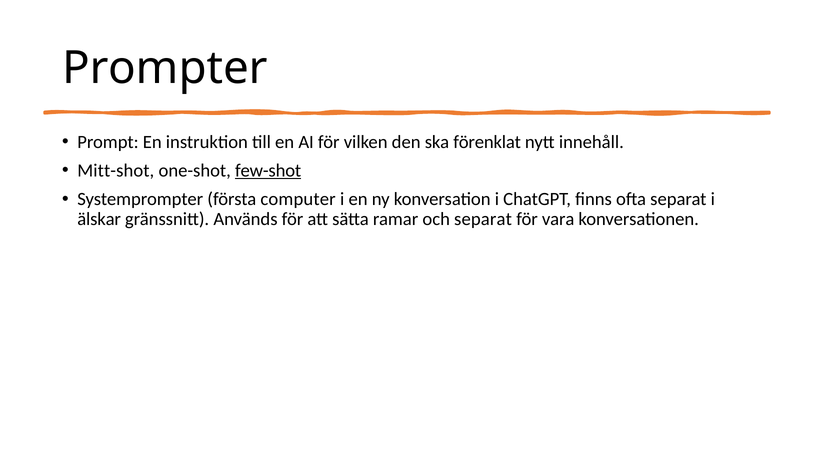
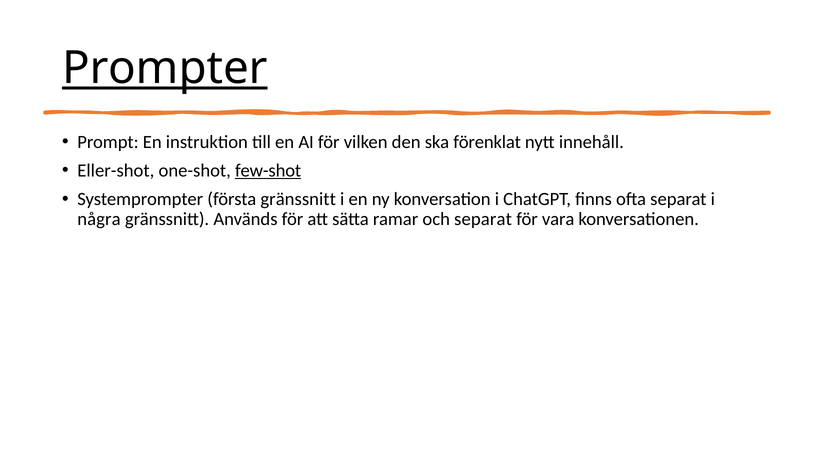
Prompter underline: none -> present
Mitt-shot: Mitt-shot -> Eller-shot
första computer: computer -> gränssnitt
älskar: älskar -> några
